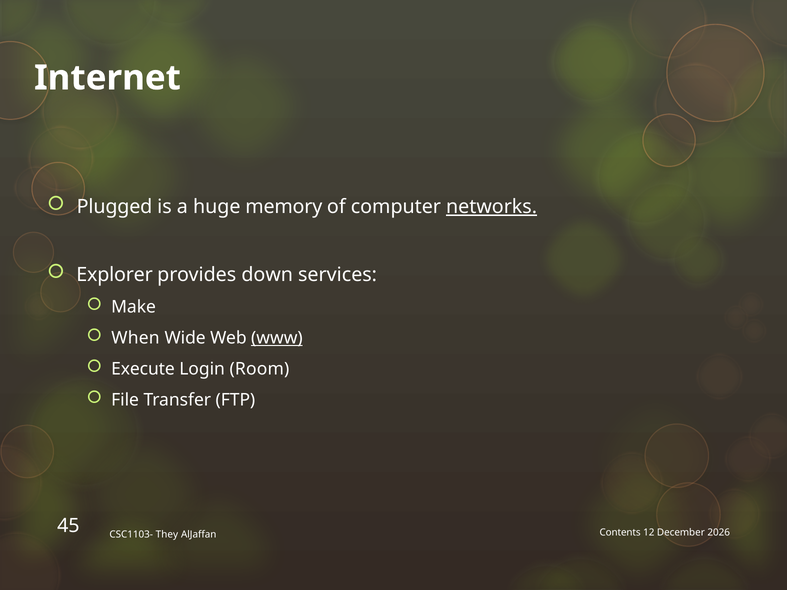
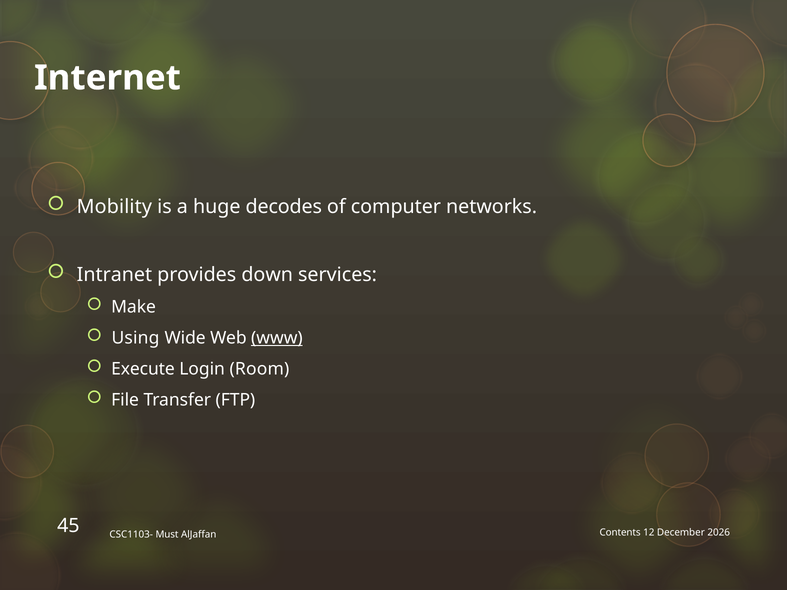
Plugged: Plugged -> Mobility
memory: memory -> decodes
networks underline: present -> none
Explorer: Explorer -> Intranet
When: When -> Using
They: They -> Must
